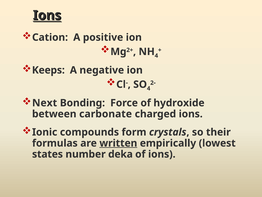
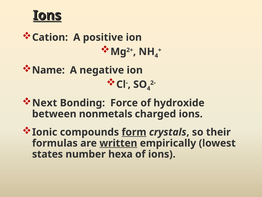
Keeps: Keeps -> Name
carbonate: carbonate -> nonmetals
form underline: none -> present
deka: deka -> hexa
